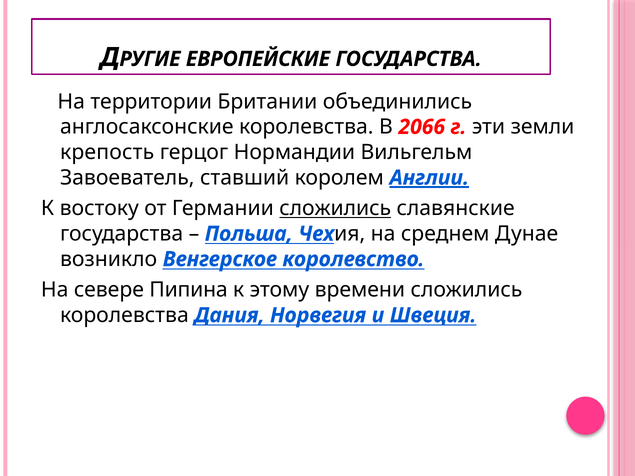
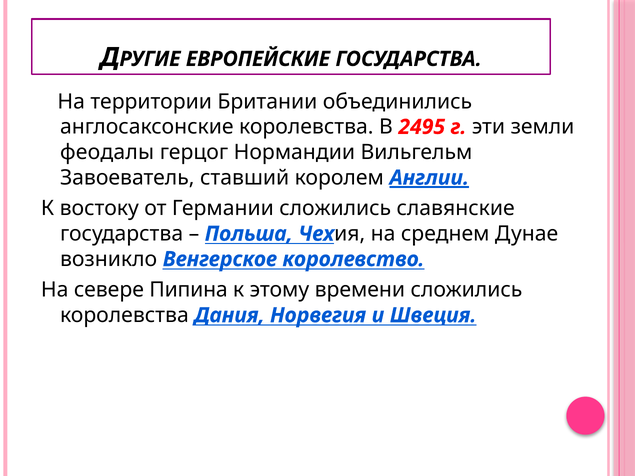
2066: 2066 -> 2495
крепость: крепость -> феодалы
сложились at (335, 209) underline: present -> none
